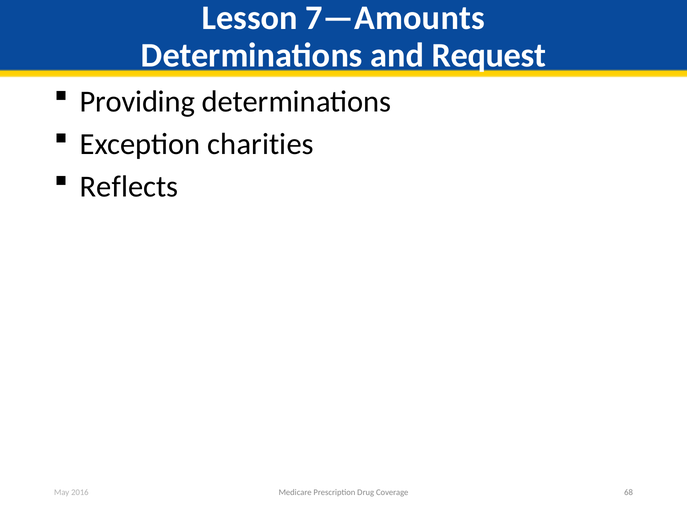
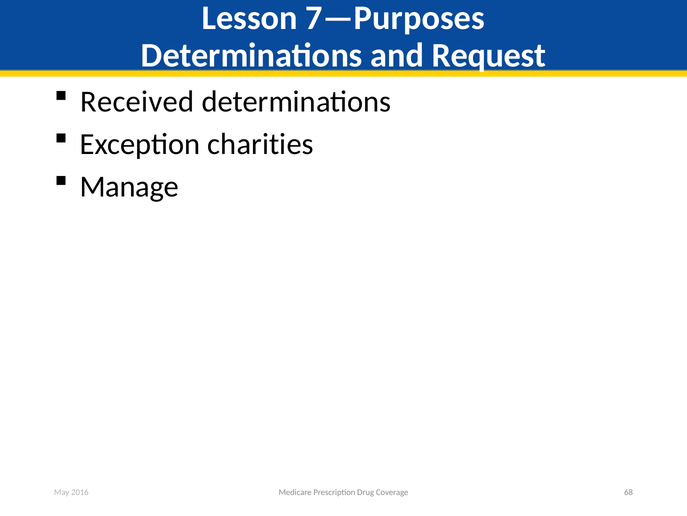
7—Amounts: 7—Amounts -> 7—Purposes
Providing: Providing -> Received
Reflects: Reflects -> Manage
